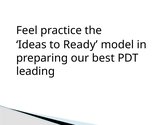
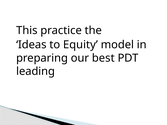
Feel: Feel -> This
Ready: Ready -> Equity
